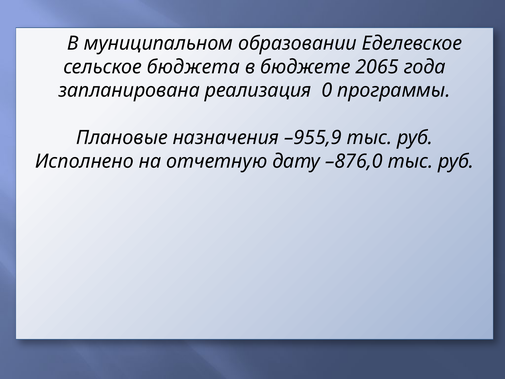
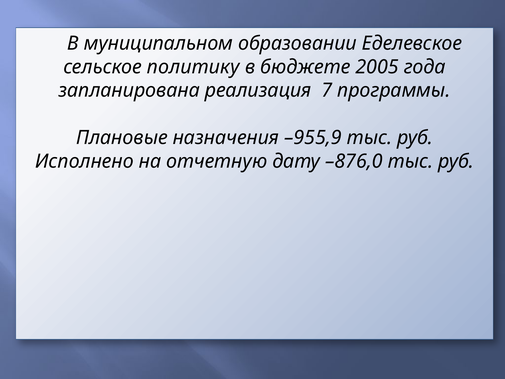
бюджета: бюджета -> политику
2065: 2065 -> 2005
0: 0 -> 7
